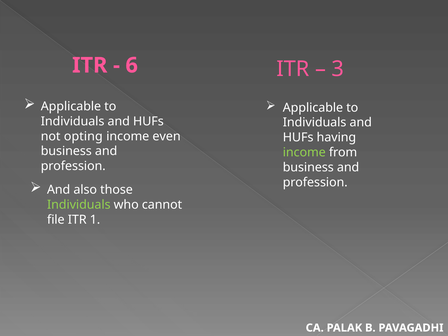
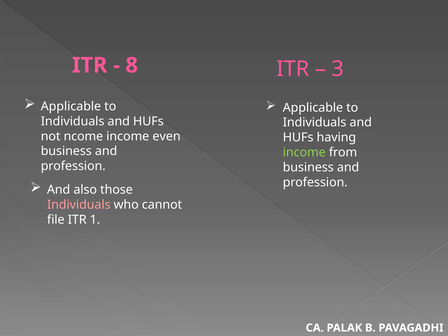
6: 6 -> 8
opting: opting -> ncome
Individuals at (79, 205) colour: light green -> pink
